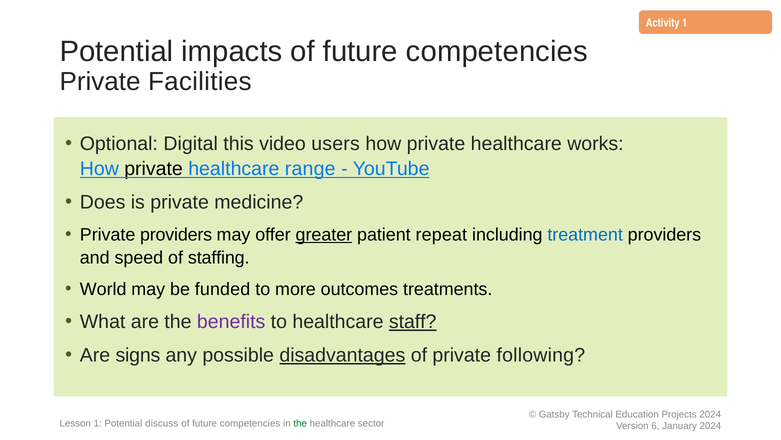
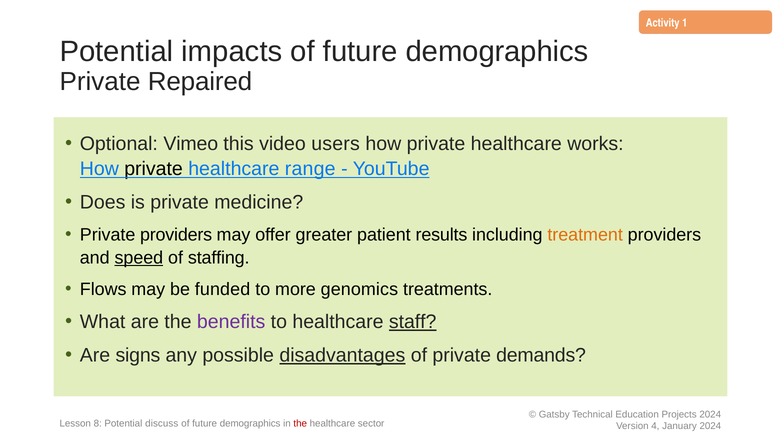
impacts of future competencies: competencies -> demographics
Facilities: Facilities -> Repaired
Digital: Digital -> Vimeo
greater underline: present -> none
repeat: repeat -> results
treatment colour: blue -> orange
speed underline: none -> present
World: World -> Flows
outcomes: outcomes -> genomics
following: following -> demands
Lesson 1: 1 -> 8
competencies at (250, 423): competencies -> demographics
the at (300, 423) colour: green -> red
6: 6 -> 4
